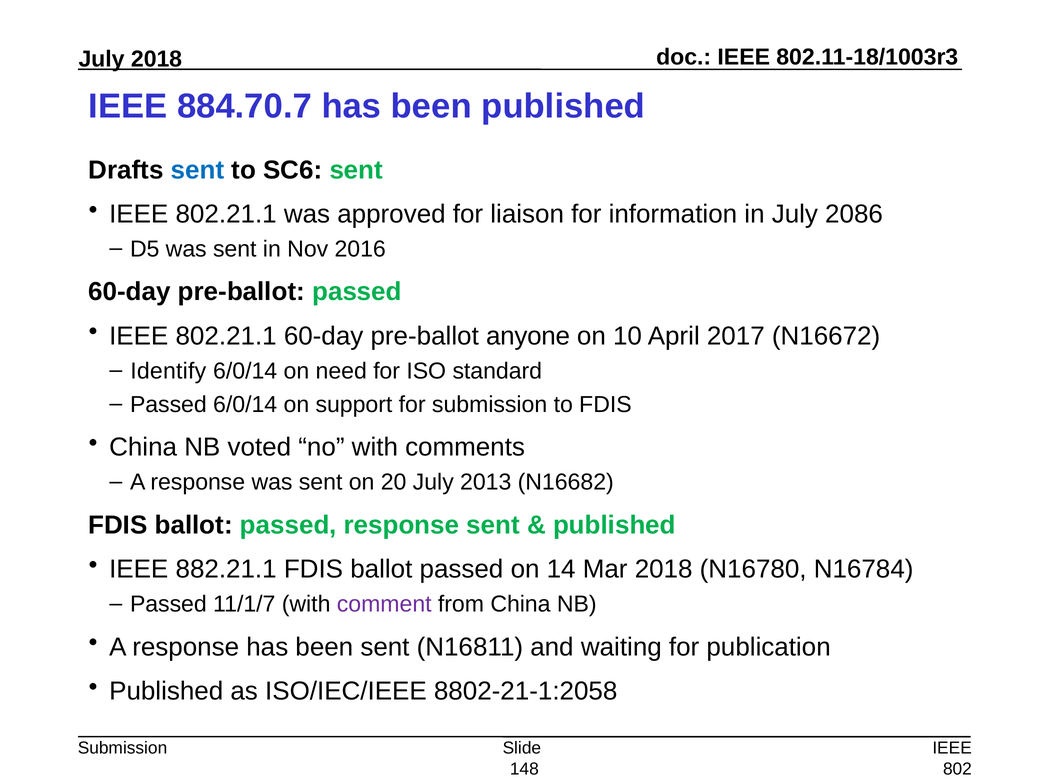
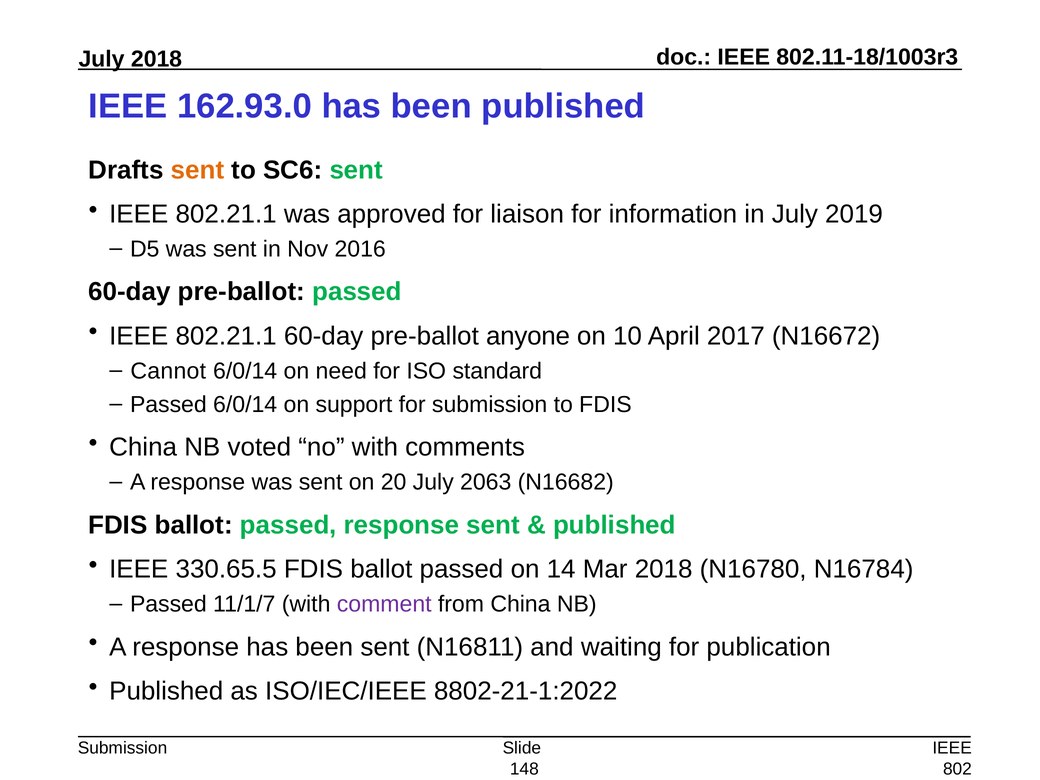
884.70.7: 884.70.7 -> 162.93.0
sent at (198, 170) colour: blue -> orange
2086: 2086 -> 2019
Identify: Identify -> Cannot
2013: 2013 -> 2063
882.21.1: 882.21.1 -> 330.65.5
8802-21-1:2058: 8802-21-1:2058 -> 8802-21-1:2022
